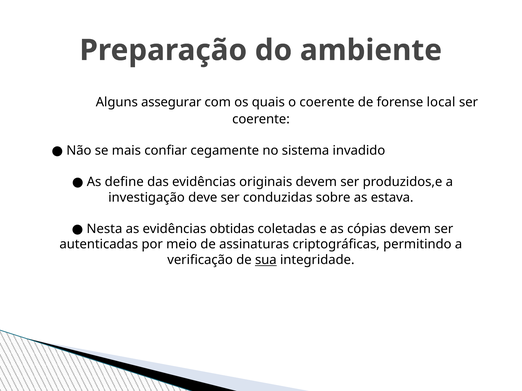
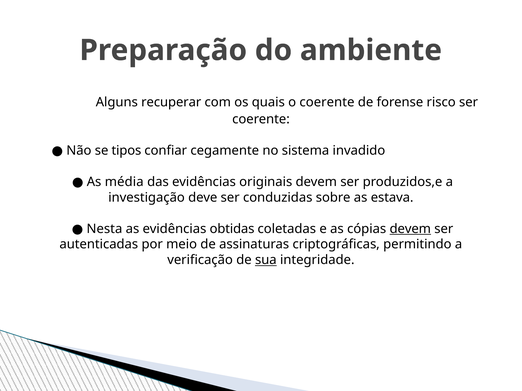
assegurar: assegurar -> recuperar
local: local -> risco
mais: mais -> tipos
define: define -> média
devem at (410, 229) underline: none -> present
